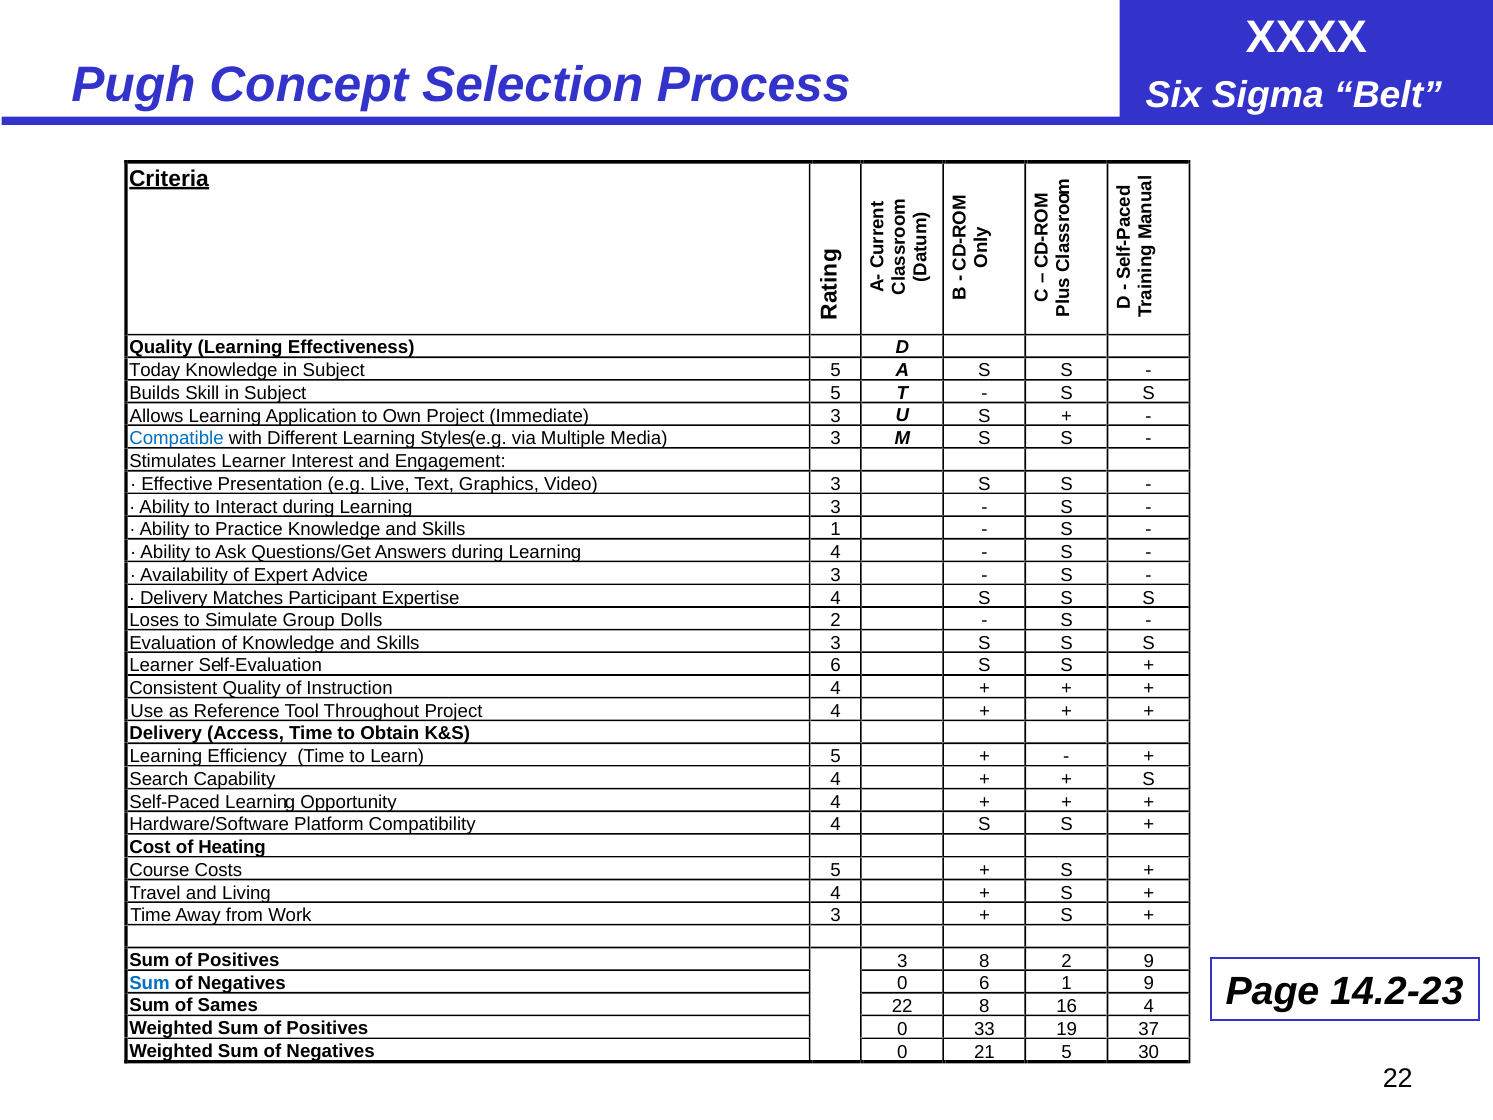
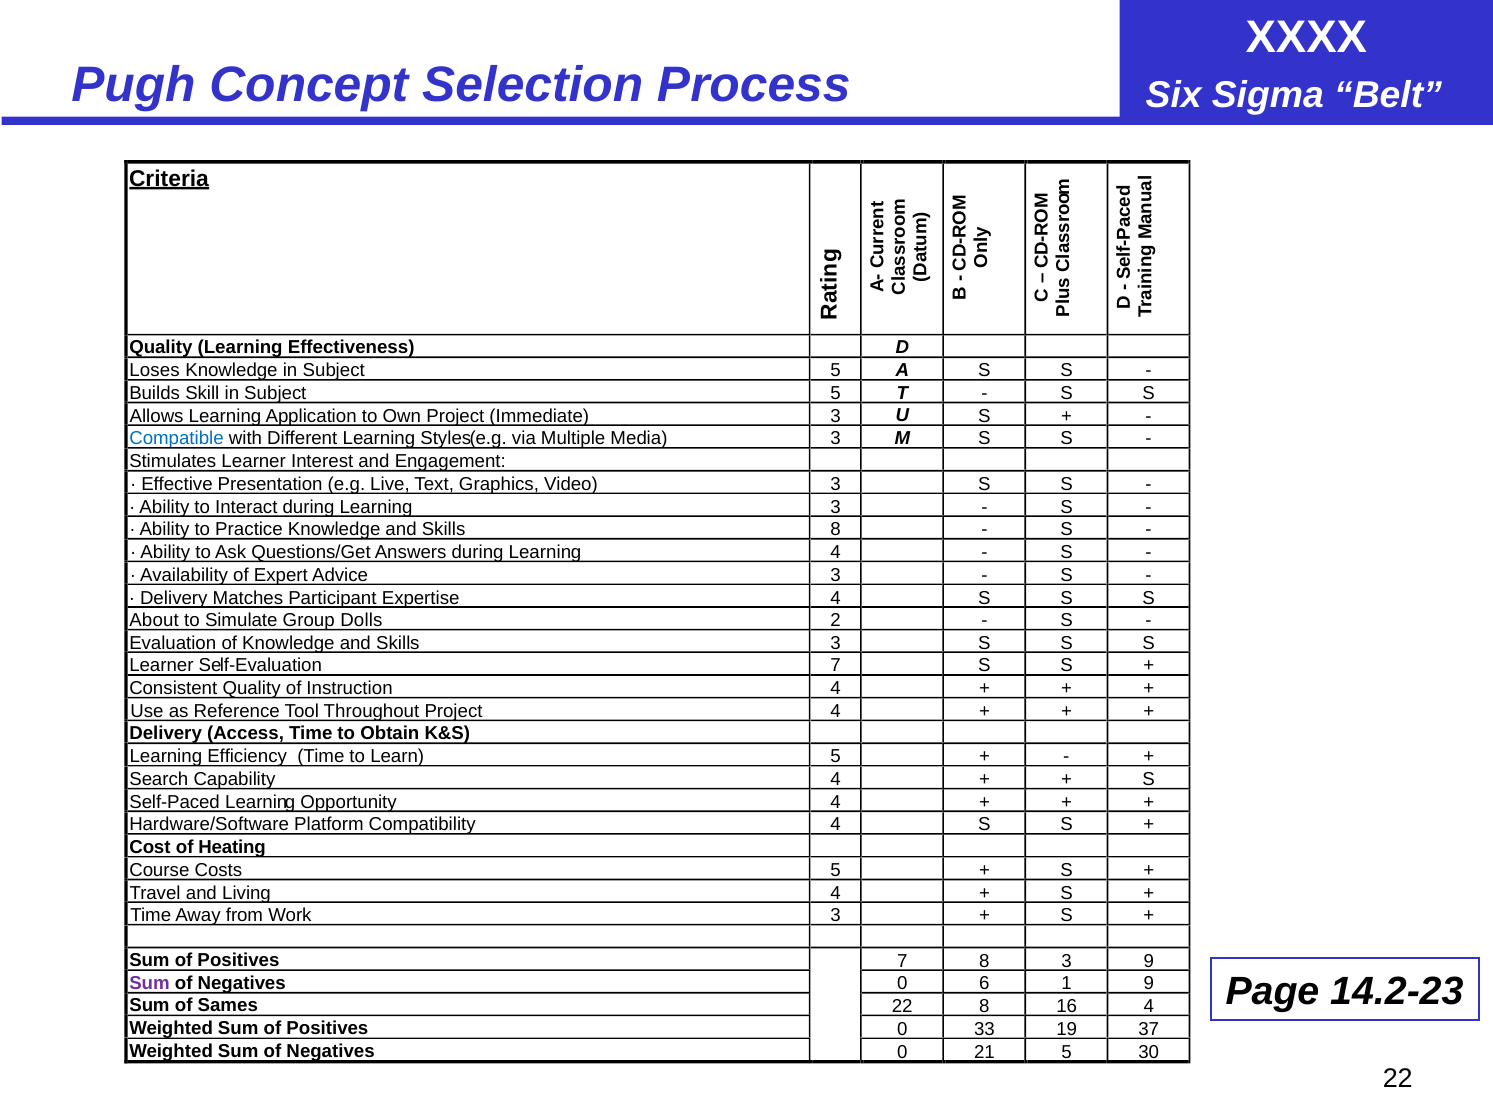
Today: Today -> Loses
Skills 1: 1 -> 8
Loses: Loses -> About
6 at (836, 665): 6 -> 7
Positives 3: 3 -> 7
8 2: 2 -> 3
Sum at (149, 983) colour: blue -> purple
